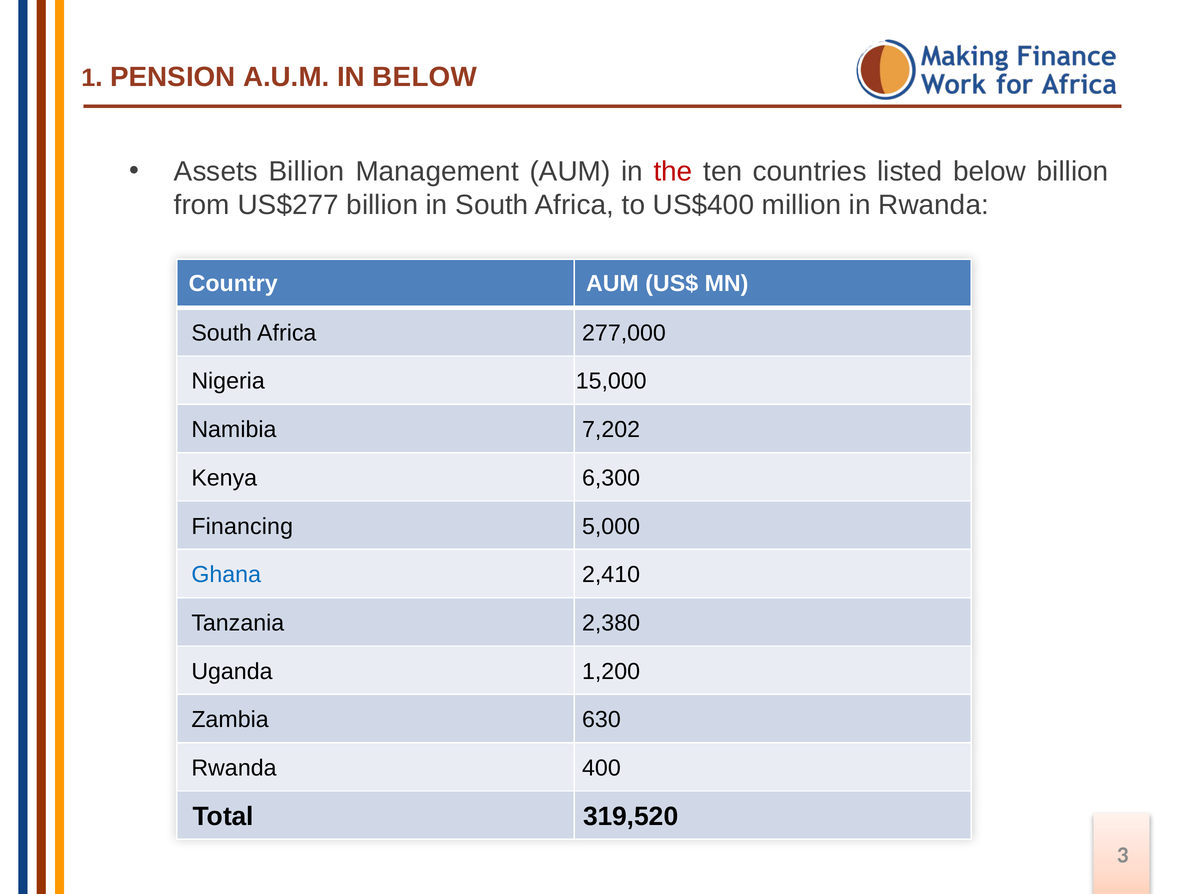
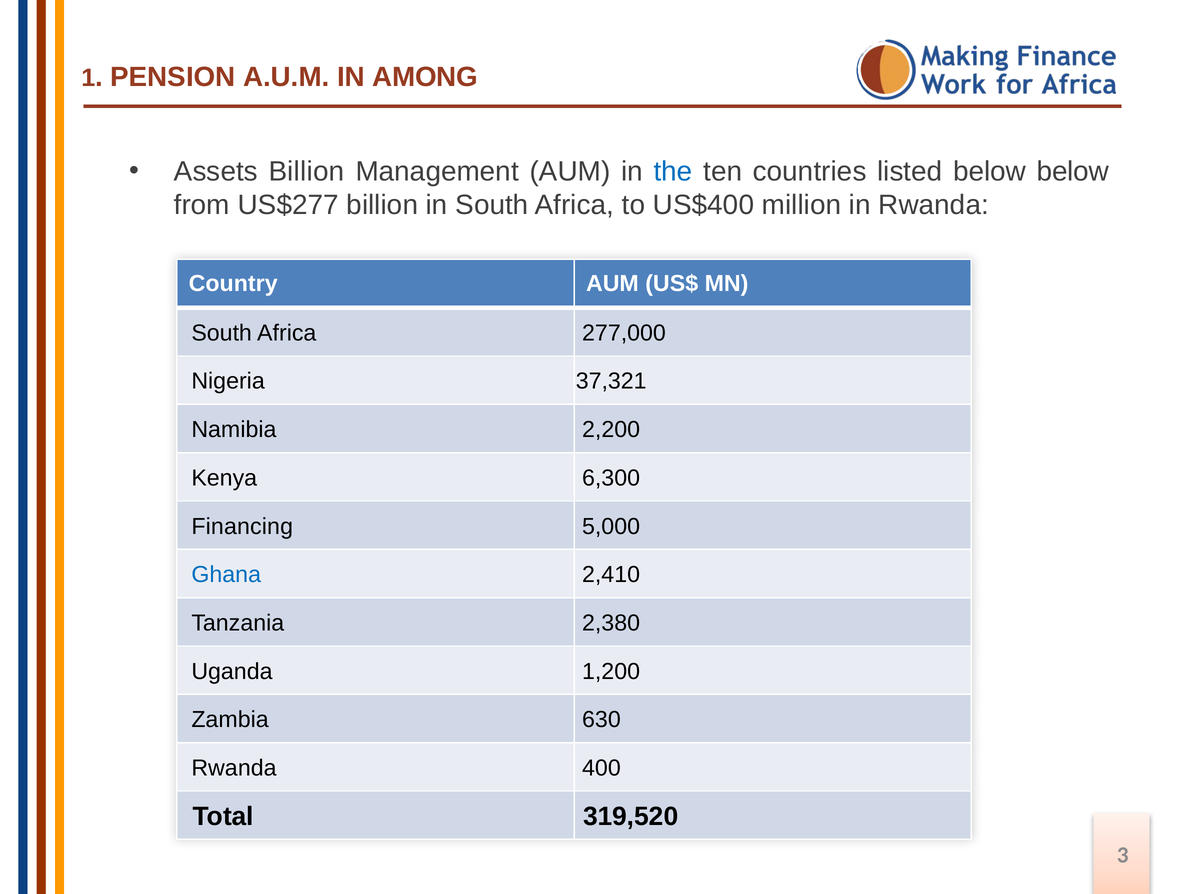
IN BELOW: BELOW -> AMONG
the colour: red -> blue
below billion: billion -> below
15,000: 15,000 -> 37,321
7,202: 7,202 -> 2,200
